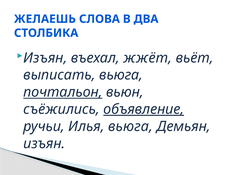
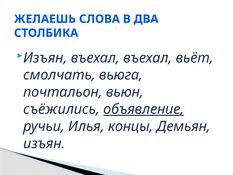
въехал жжёт: жжёт -> въехал
выписать: выписать -> смолчать
почтальон underline: present -> none
Илья вьюга: вьюга -> концы
